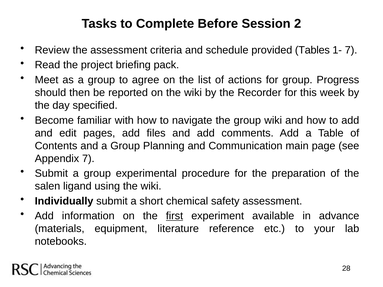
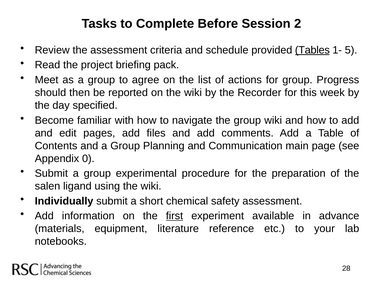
Tables underline: none -> present
1- 7: 7 -> 5
Appendix 7: 7 -> 0
